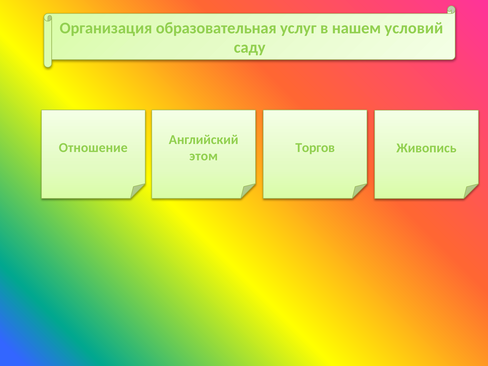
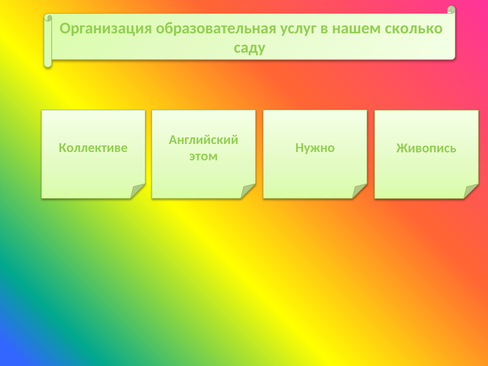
условий: условий -> сколько
Отношение: Отношение -> Коллективе
Торгов: Торгов -> Нужно
